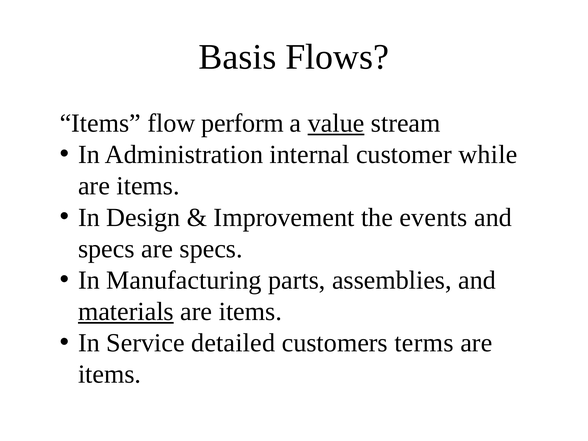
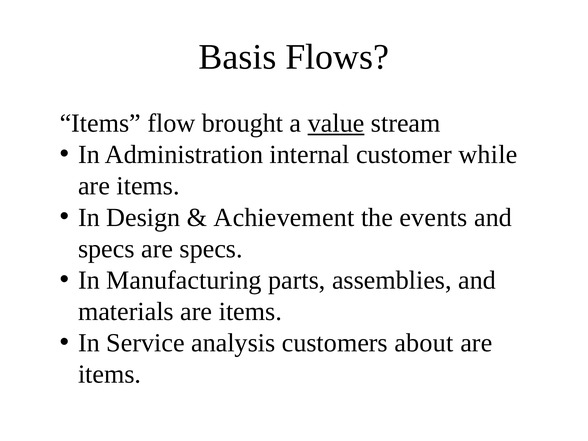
perform: perform -> brought
Improvement: Improvement -> Achievement
materials underline: present -> none
detailed: detailed -> analysis
terms: terms -> about
